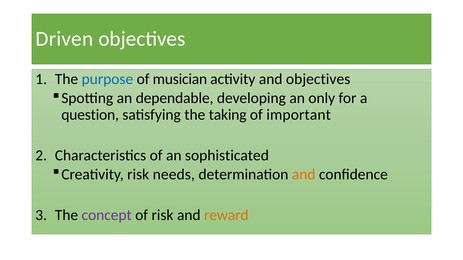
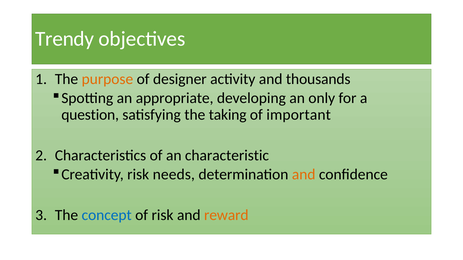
Driven: Driven -> Trendy
purpose colour: blue -> orange
musician: musician -> designer
and objectives: objectives -> thousands
dependable: dependable -> appropriate
sophisticated: sophisticated -> characteristic
concept colour: purple -> blue
